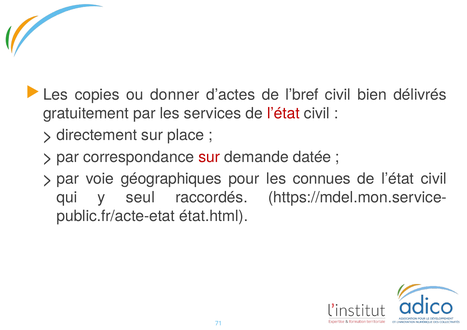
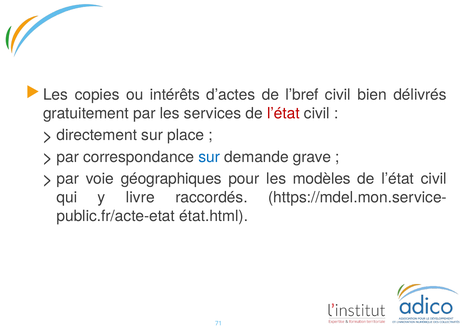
donner: donner -> intérêts
sur at (209, 157) colour: red -> blue
datée: datée -> grave
connues: connues -> modèles
seul: seul -> livre
